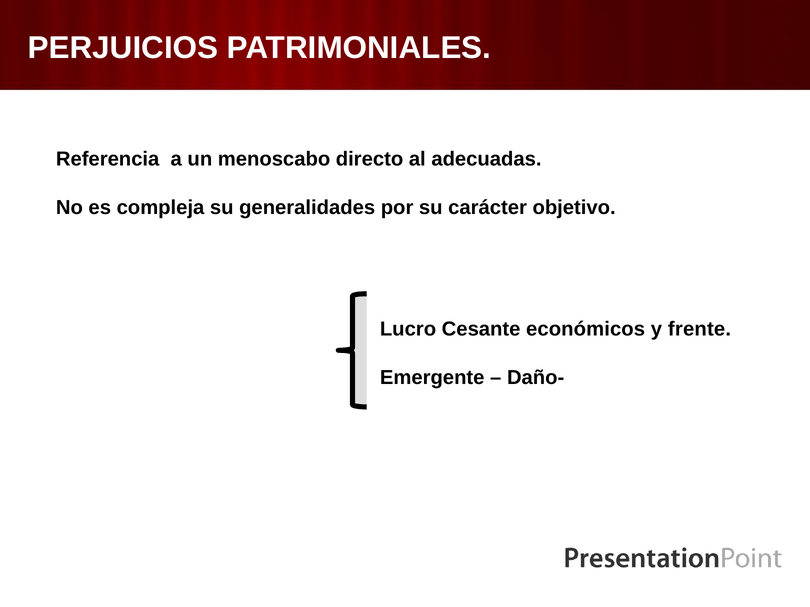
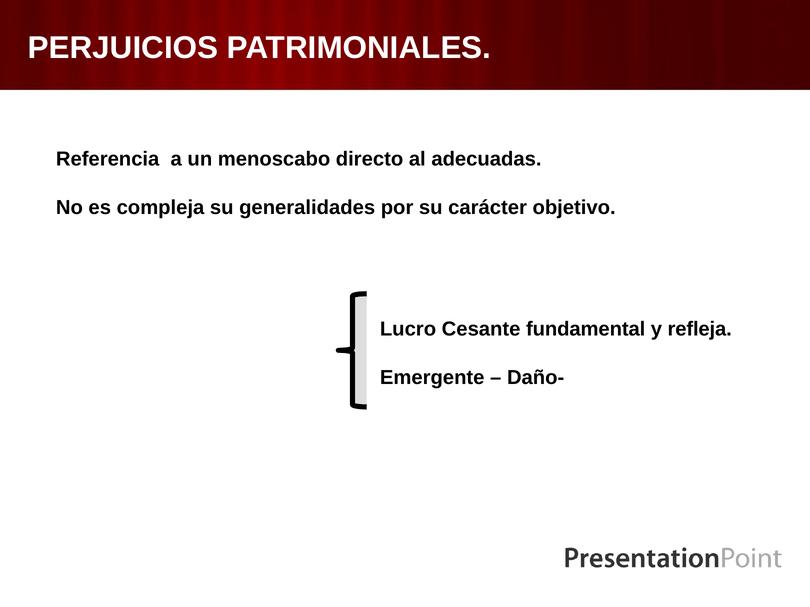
económicos: económicos -> fundamental
frente: frente -> refleja
